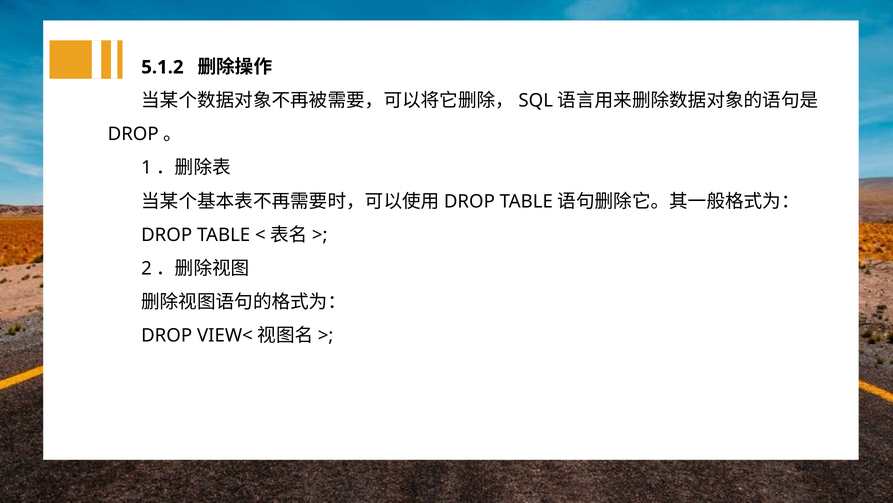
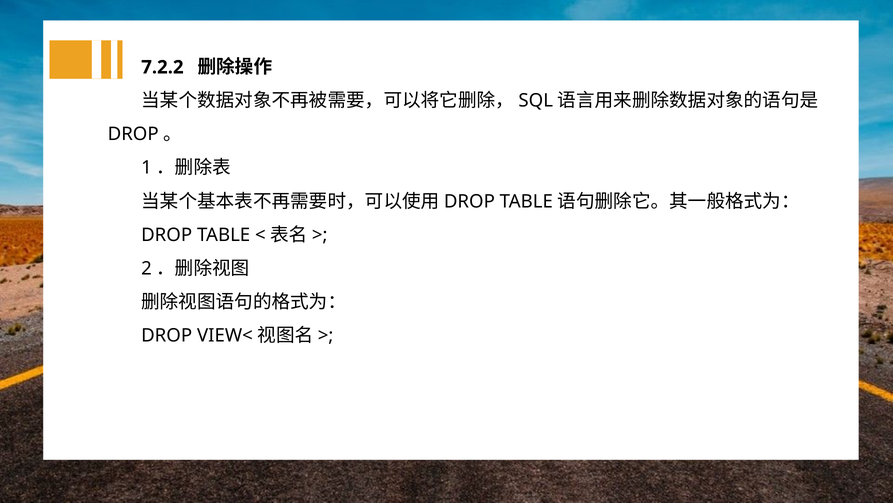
5.1.2: 5.1.2 -> 7.2.2
